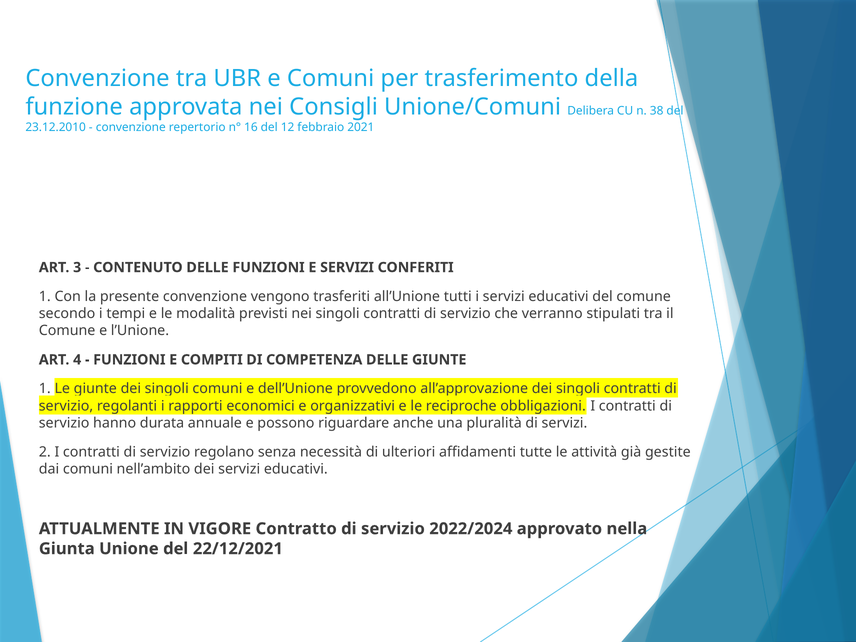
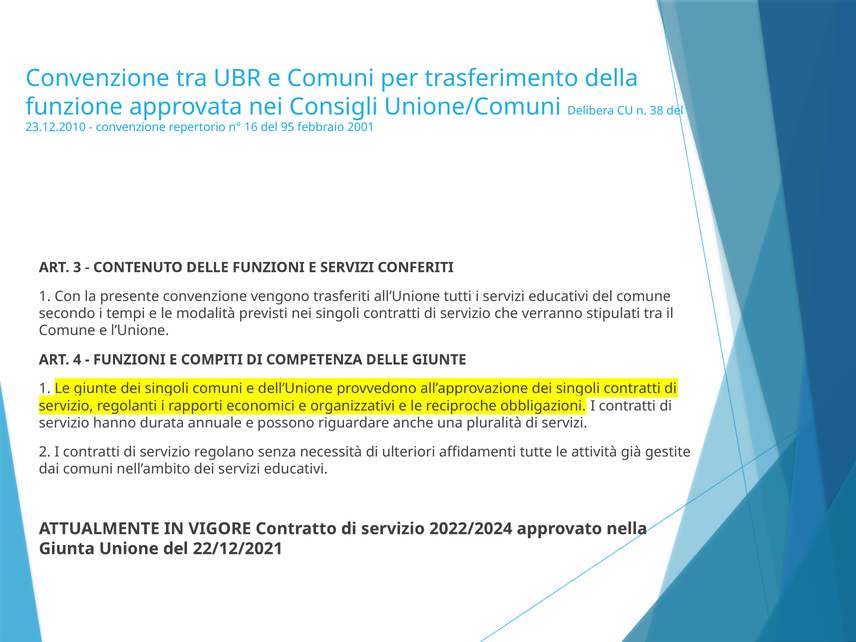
12: 12 -> 95
2021: 2021 -> 2001
